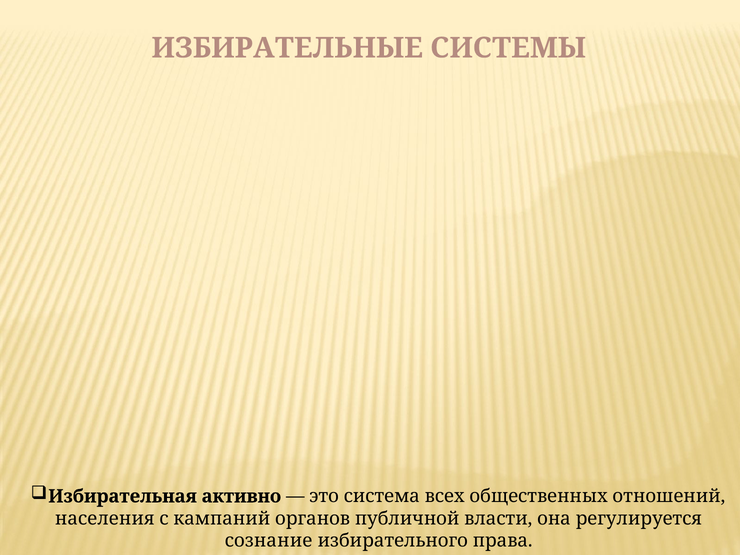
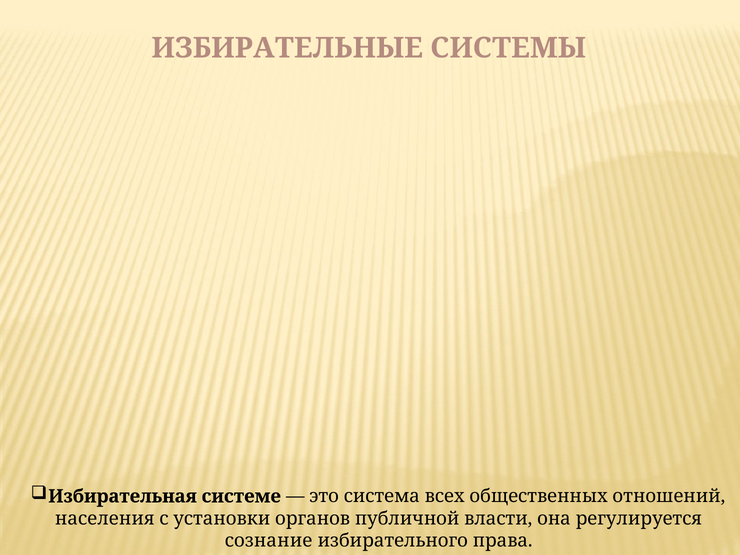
активно: активно -> системе
кампаний: кампаний -> установки
